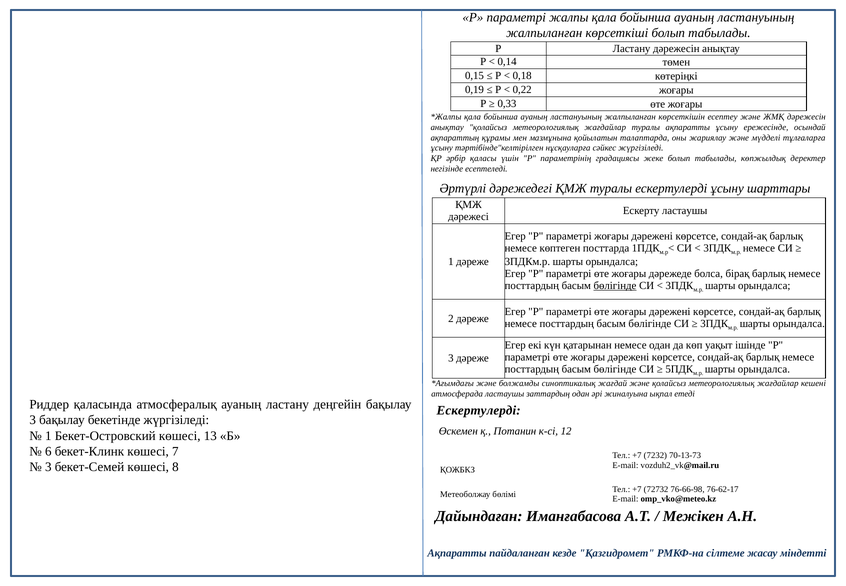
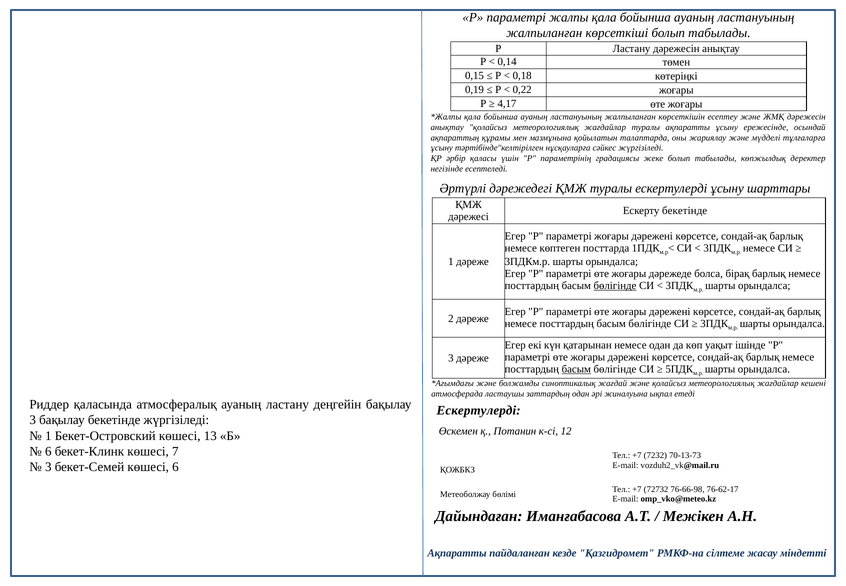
0,33: 0,33 -> 4,17
Ескерту ластаушы: ластаушы -> бекетінде
басым at (576, 369) underline: none -> present
көшесі 8: 8 -> 6
